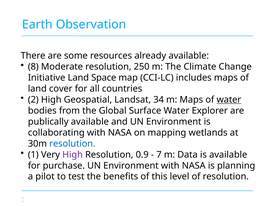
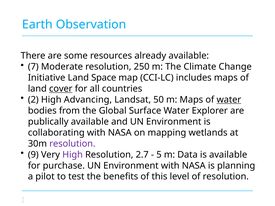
8: 8 -> 7
cover underline: none -> present
Geospatial: Geospatial -> Advancing
34: 34 -> 50
resolution at (72, 144) colour: blue -> purple
1 at (33, 155): 1 -> 9
0.9: 0.9 -> 2.7
7: 7 -> 5
